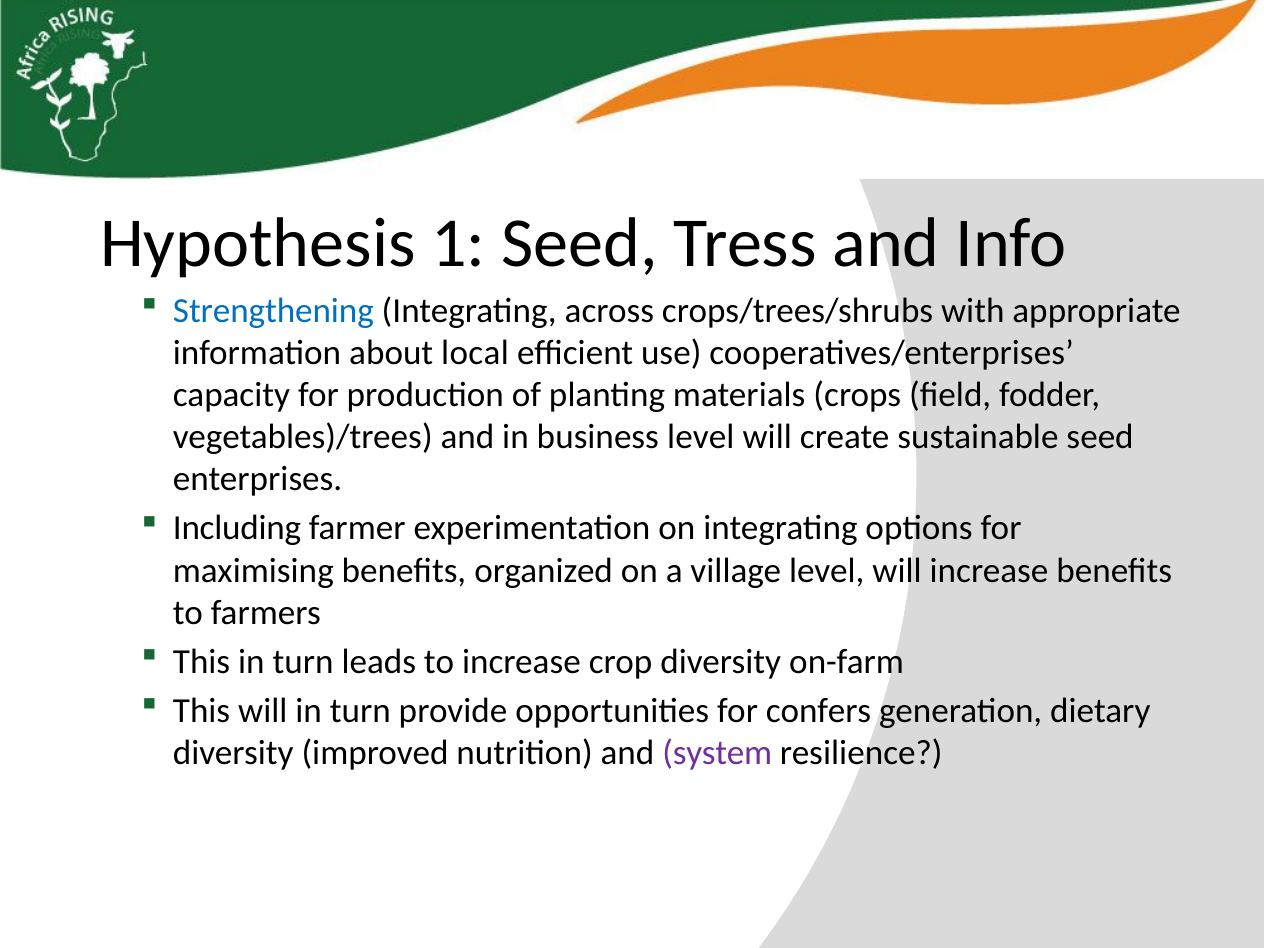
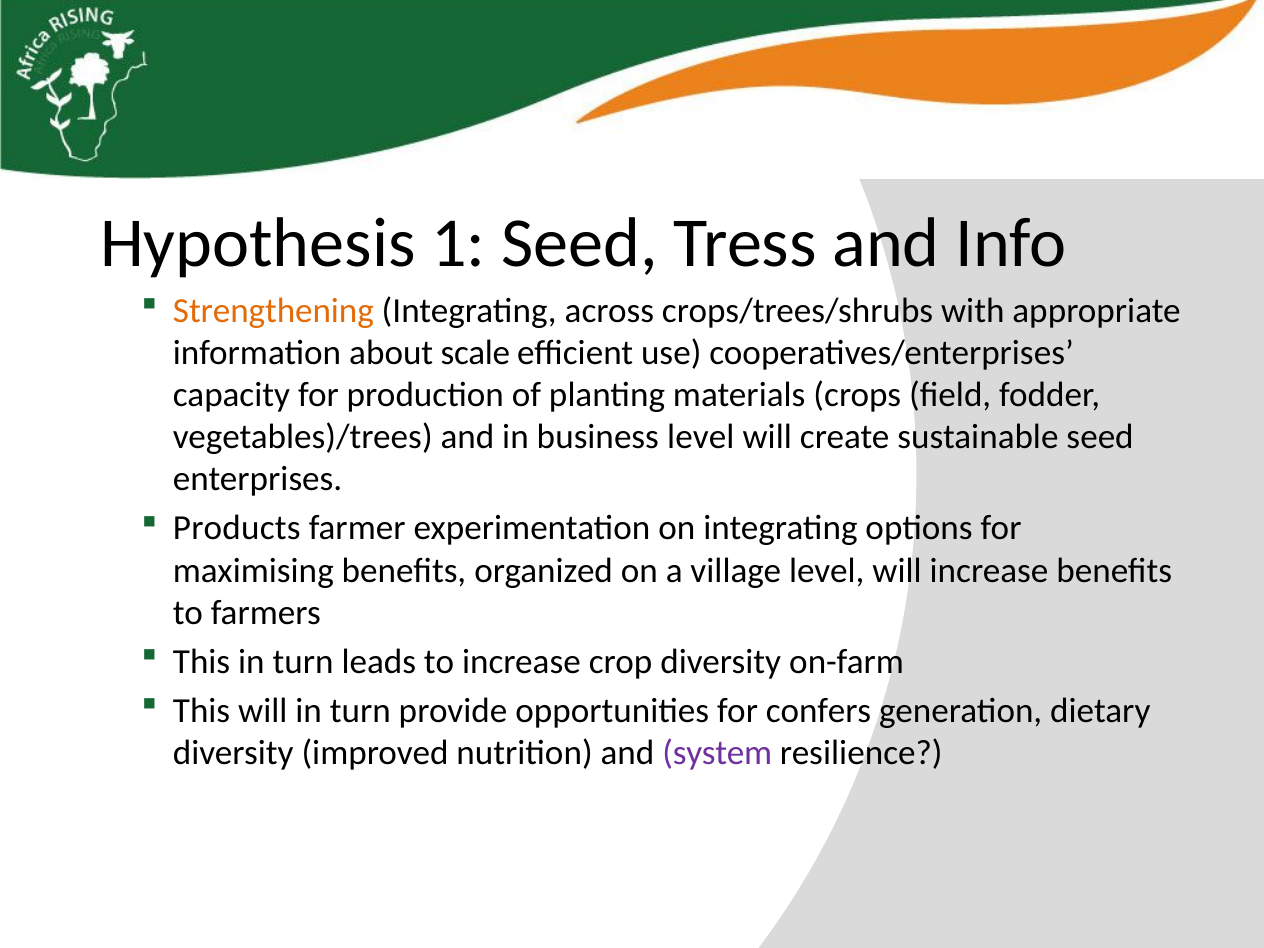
Strengthening colour: blue -> orange
local: local -> scale
Including: Including -> Products
